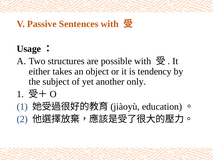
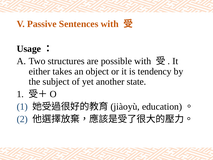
only: only -> state
